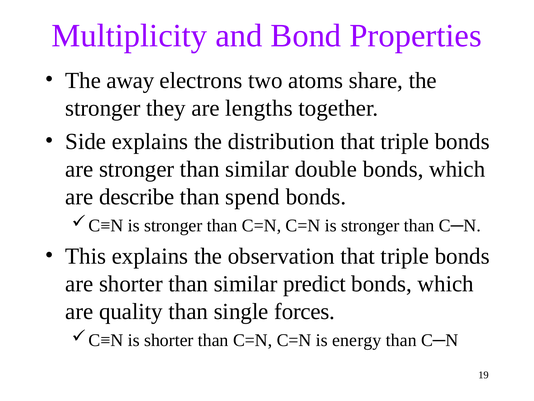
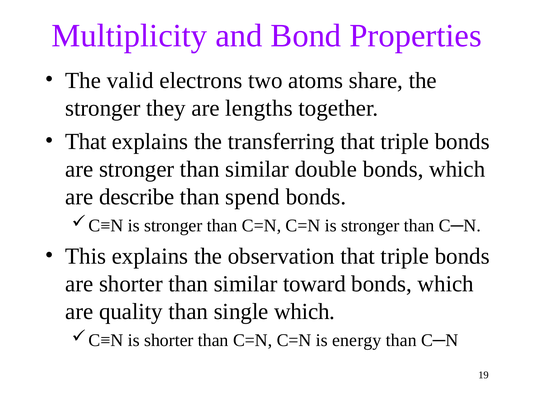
away: away -> valid
Side at (86, 141): Side -> That
distribution: distribution -> transferring
predict: predict -> toward
single forces: forces -> which
